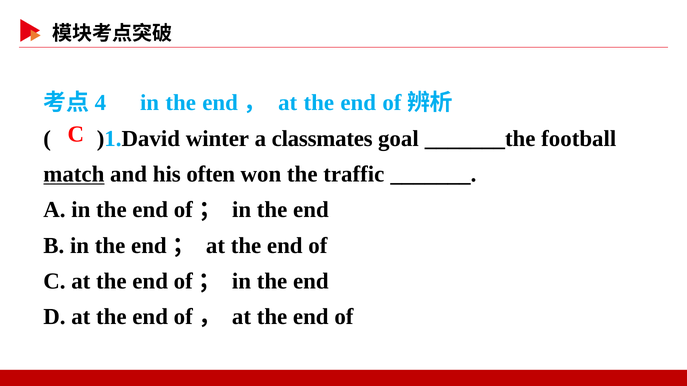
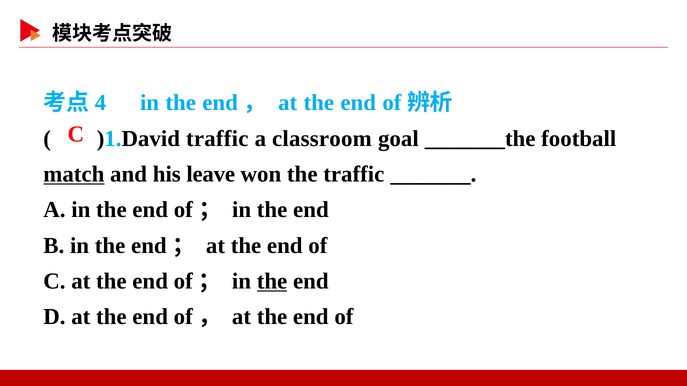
)1.David winter: winter -> traffic
classmates: classmates -> classroom
often: often -> leave
the at (272, 282) underline: none -> present
